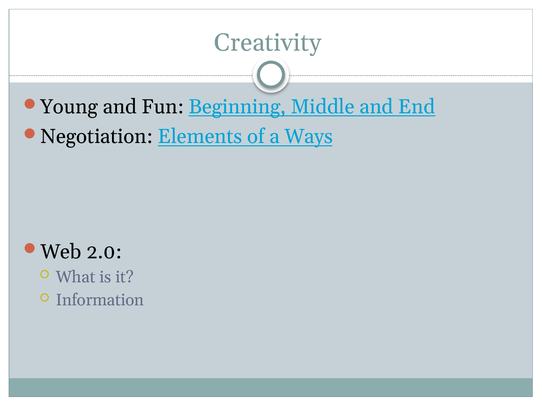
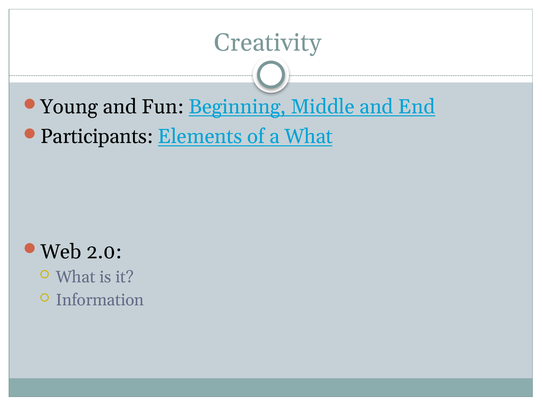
Negotiation: Negotiation -> Participants
a Ways: Ways -> What
